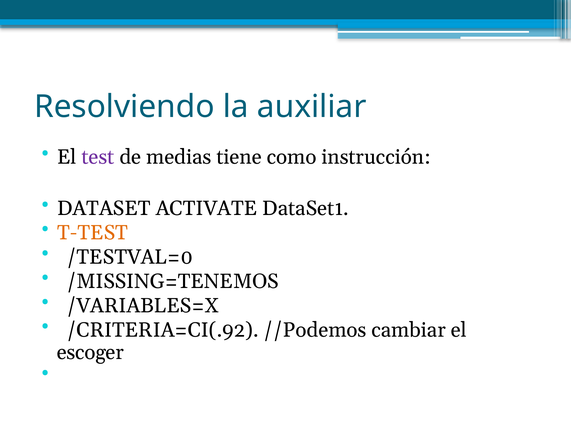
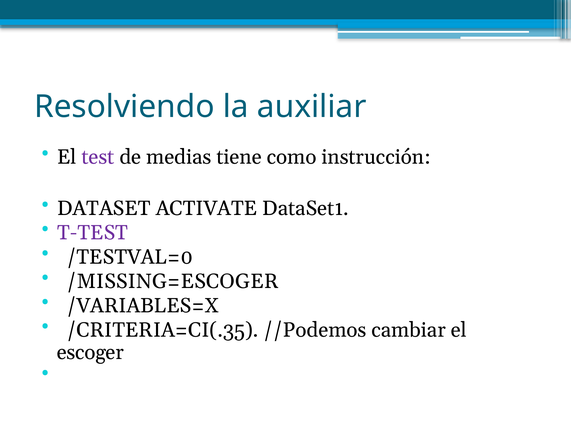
T-TEST colour: orange -> purple
/MISSING=TENEMOS: /MISSING=TENEMOS -> /MISSING=ESCOGER
/CRITERIA=CI(.92: /CRITERIA=CI(.92 -> /CRITERIA=CI(.35
